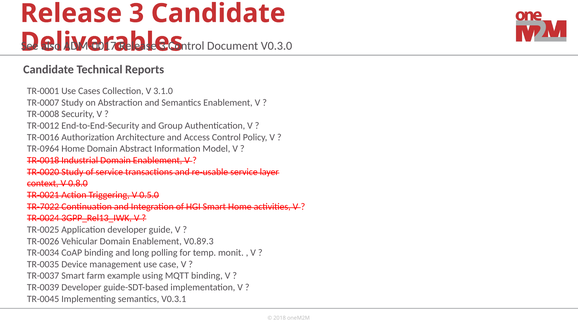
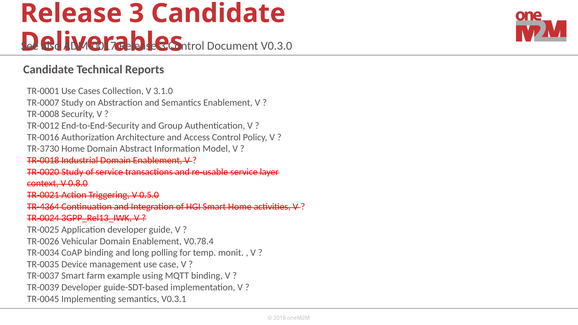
TR-0964: TR-0964 -> TR-3730
TR-7022: TR-7022 -> TR-4364
V0.89.3: V0.89.3 -> V0.78.4
